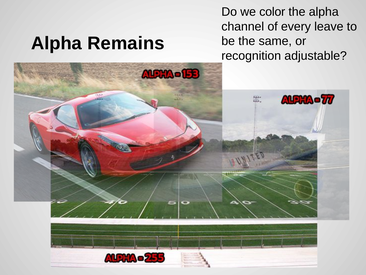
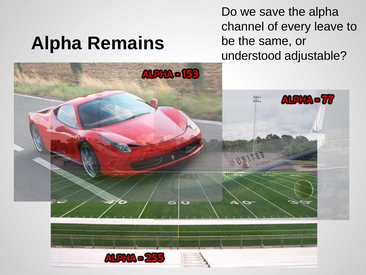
color: color -> save
recognition: recognition -> understood
